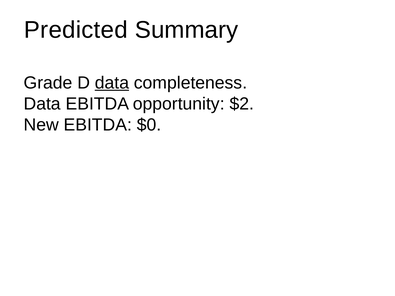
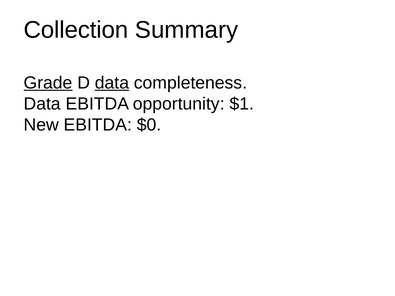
Predicted: Predicted -> Collection
Grade underline: none -> present
$2: $2 -> $1
